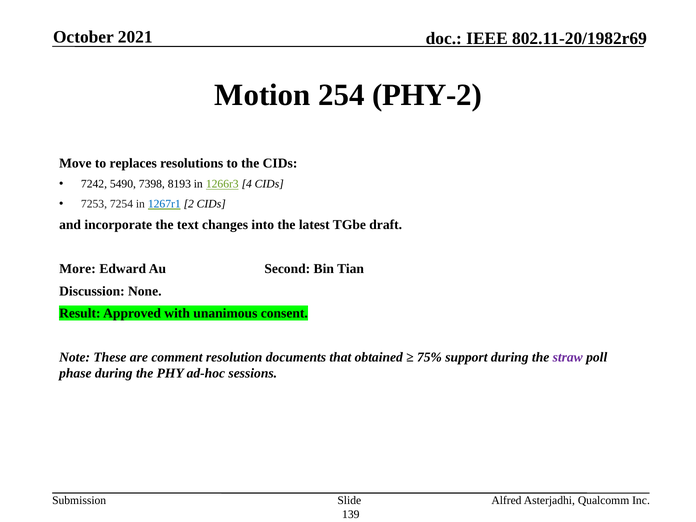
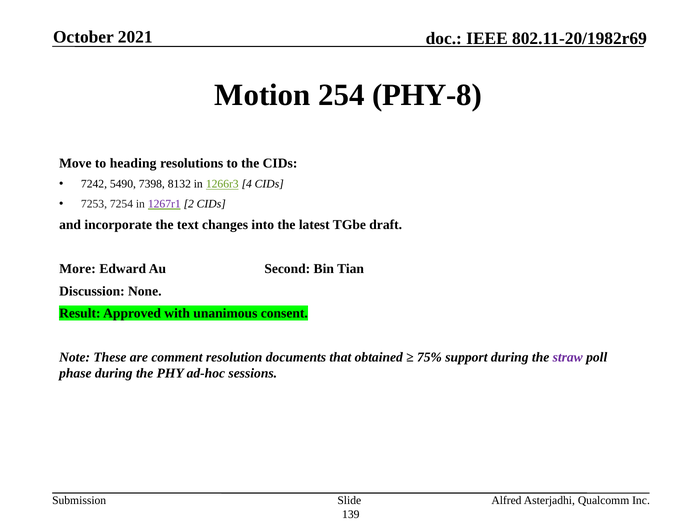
PHY-2: PHY-2 -> PHY-8
replaces: replaces -> heading
8193: 8193 -> 8132
1267r1 colour: blue -> purple
